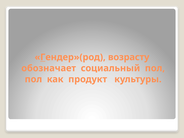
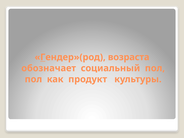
возрасту: возрасту -> возраста
